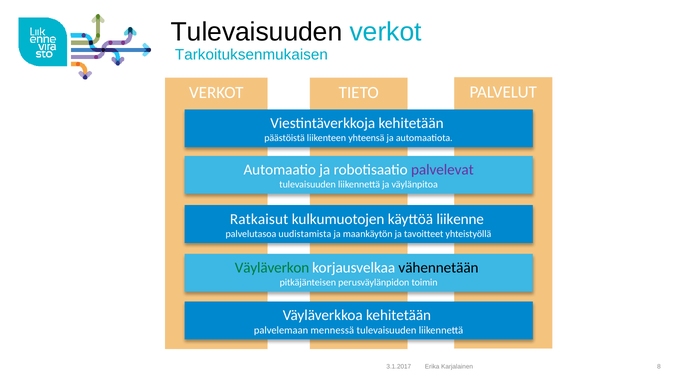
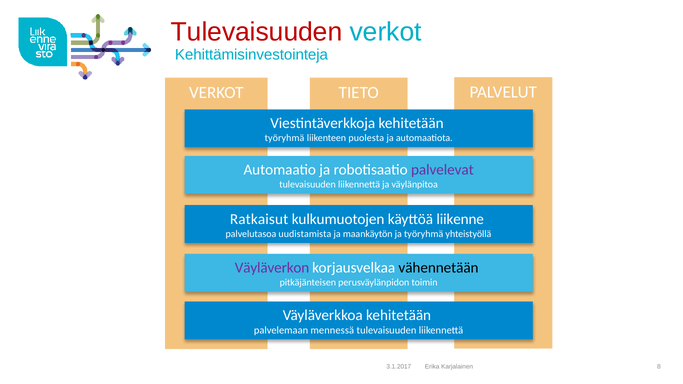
Tulevaisuuden at (257, 32) colour: black -> red
Tarkoituksenmukaisen: Tarkoituksenmukaisen -> Kehittämisinvestointeja
päästöistä at (285, 138): päästöistä -> työryhmä
yhteensä: yhteensä -> puolesta
ja tavoitteet: tavoitteet -> työryhmä
Väyläverkon colour: green -> purple
